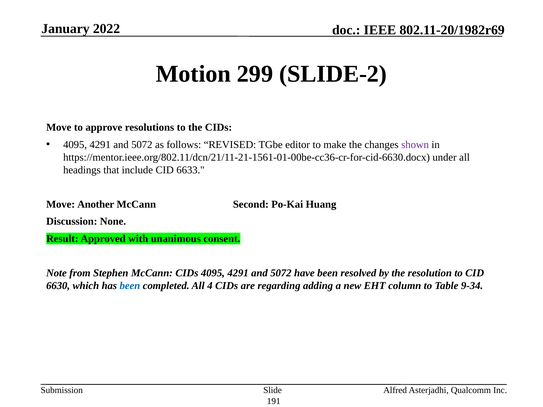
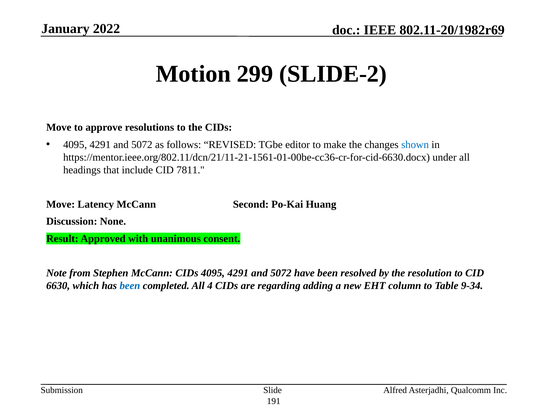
shown colour: purple -> blue
6633: 6633 -> 7811
Another: Another -> Latency
